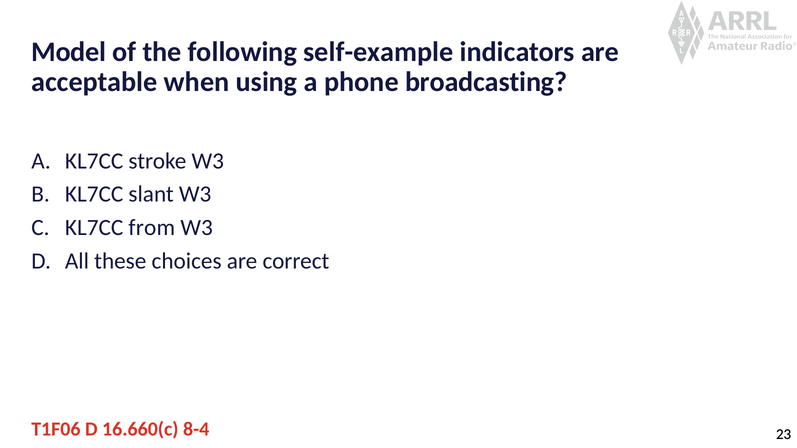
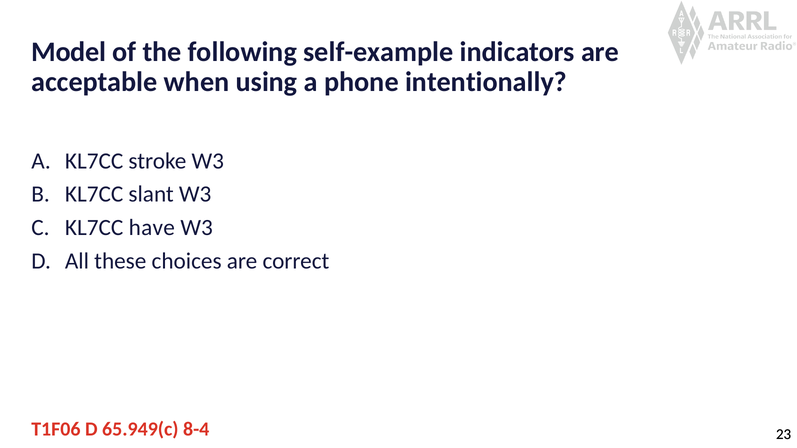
broadcasting: broadcasting -> intentionally
from: from -> have
16.660(c: 16.660(c -> 65.949(c
